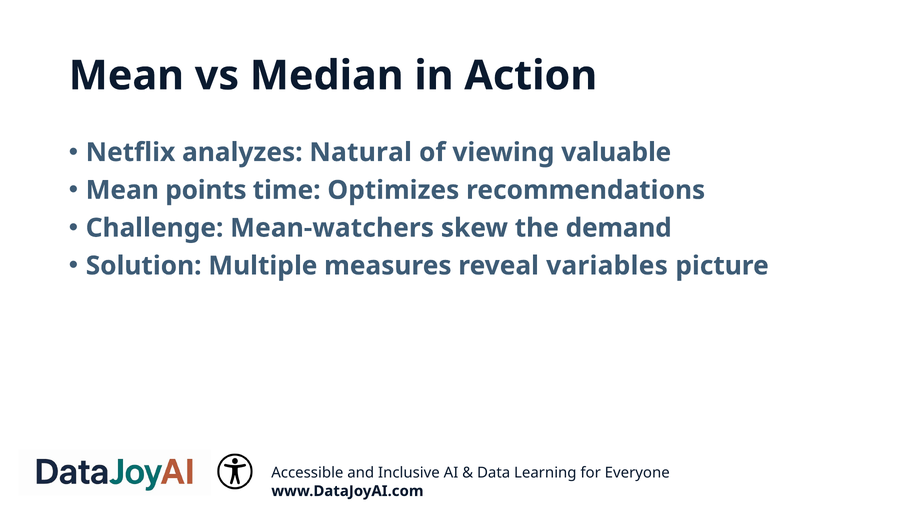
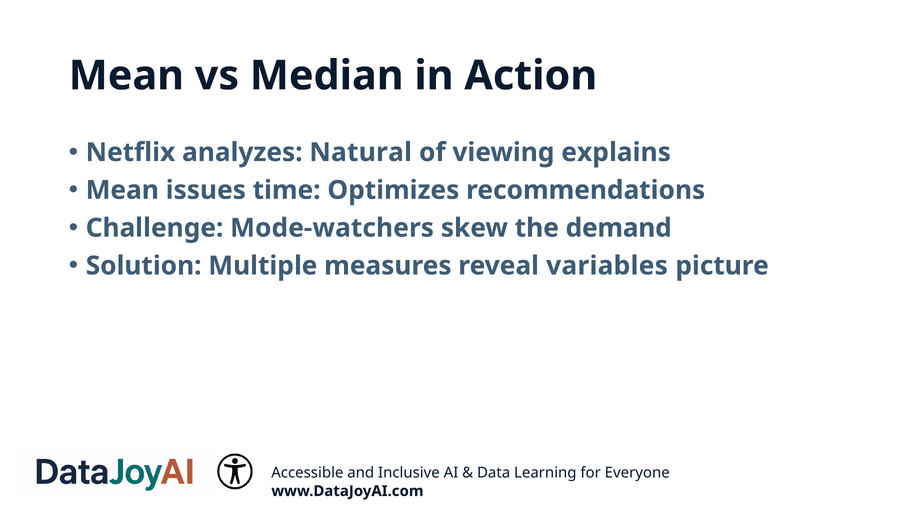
valuable: valuable -> explains
points: points -> issues
Mean-watchers: Mean-watchers -> Mode-watchers
